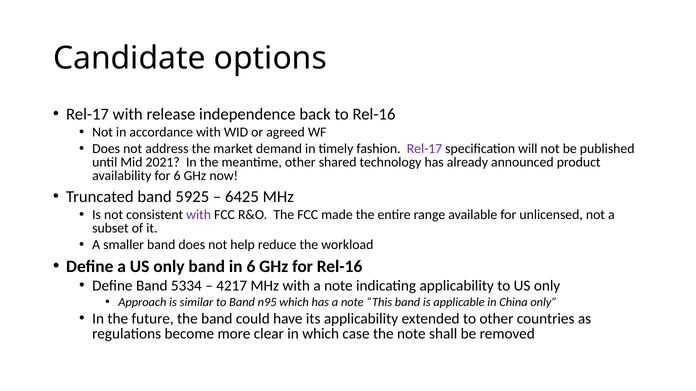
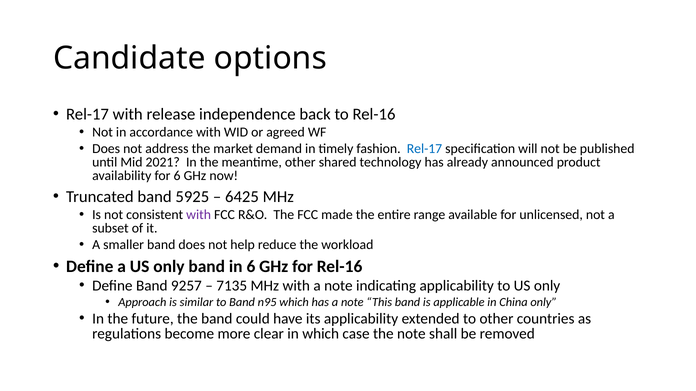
Rel-17 at (425, 149) colour: purple -> blue
5334: 5334 -> 9257
4217: 4217 -> 7135
